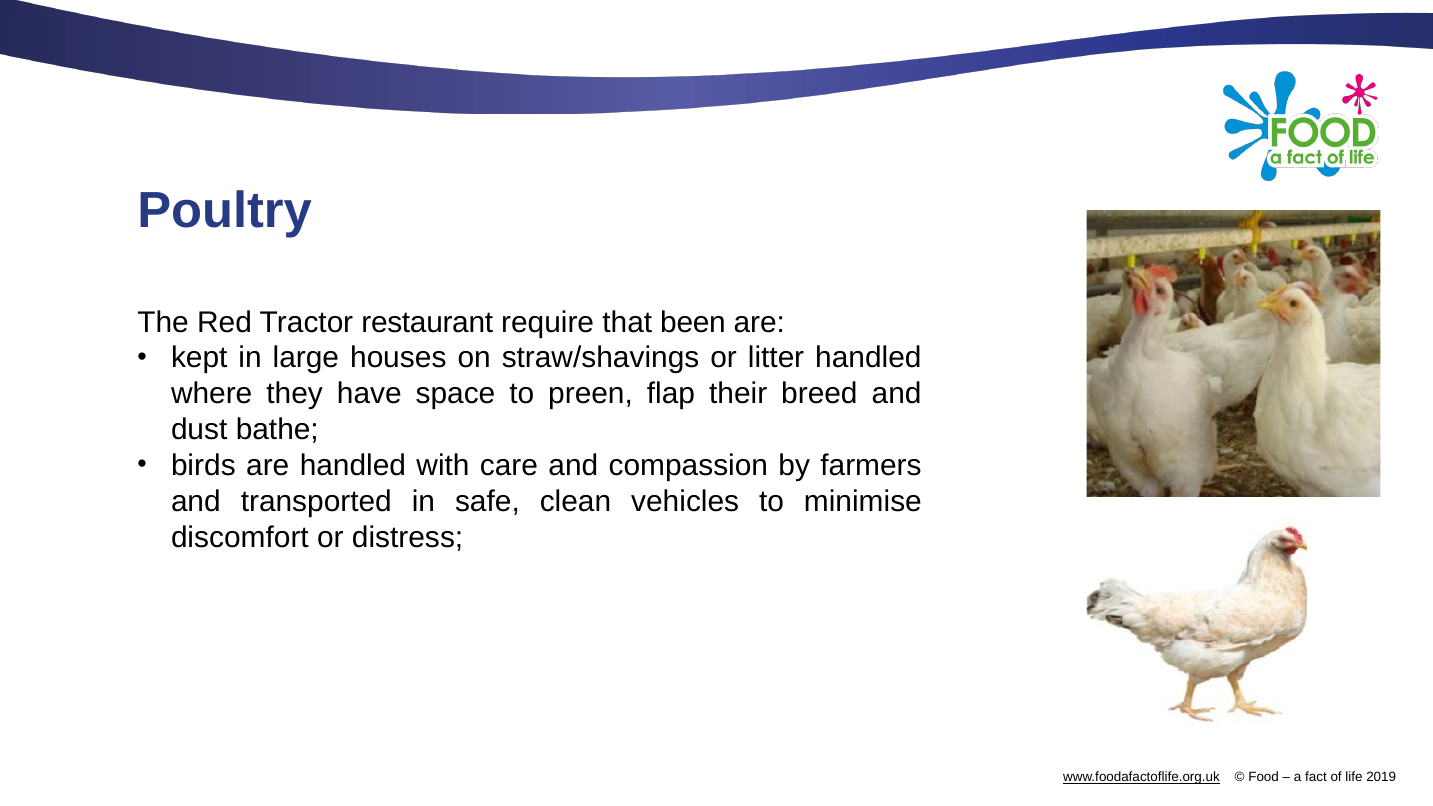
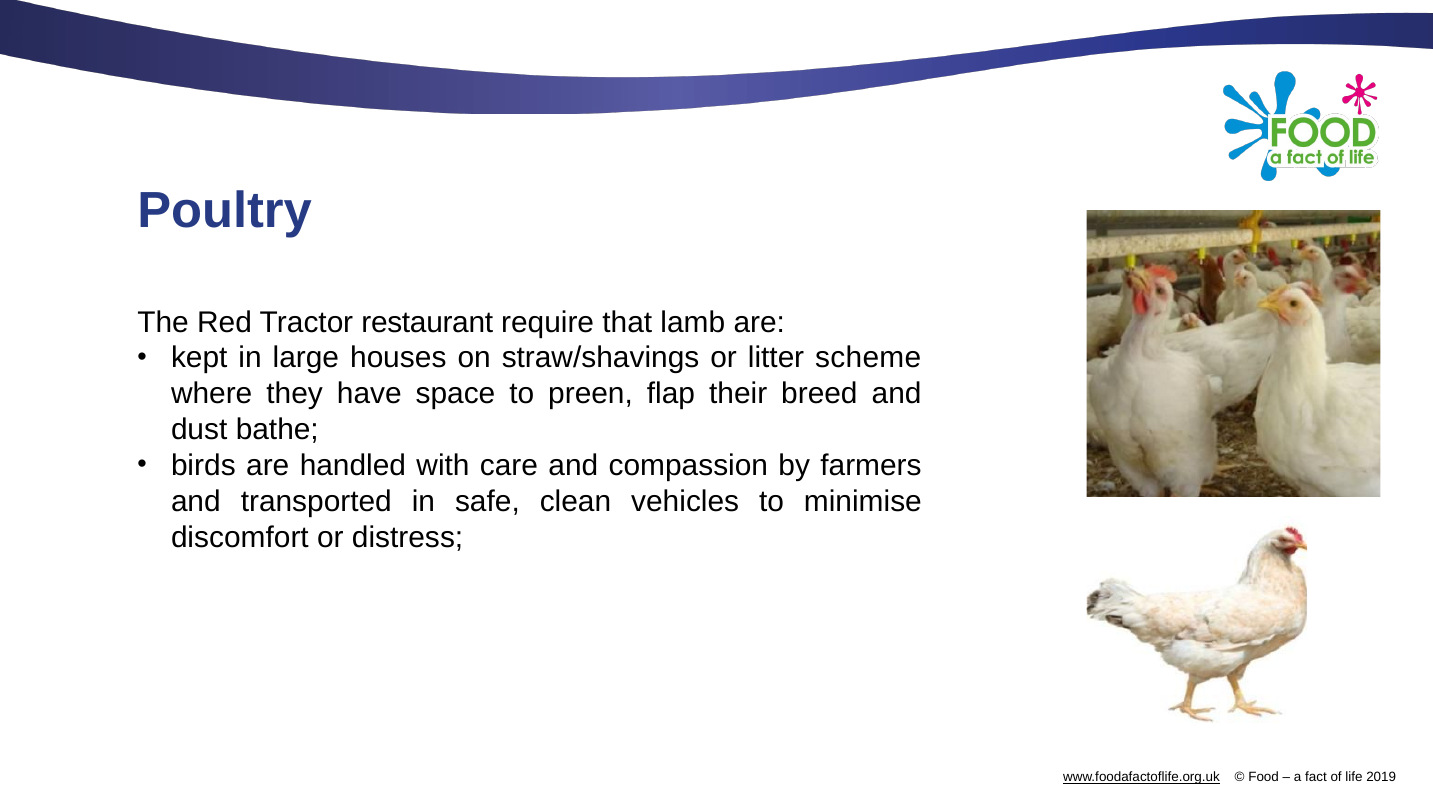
been: been -> lamb
litter handled: handled -> scheme
